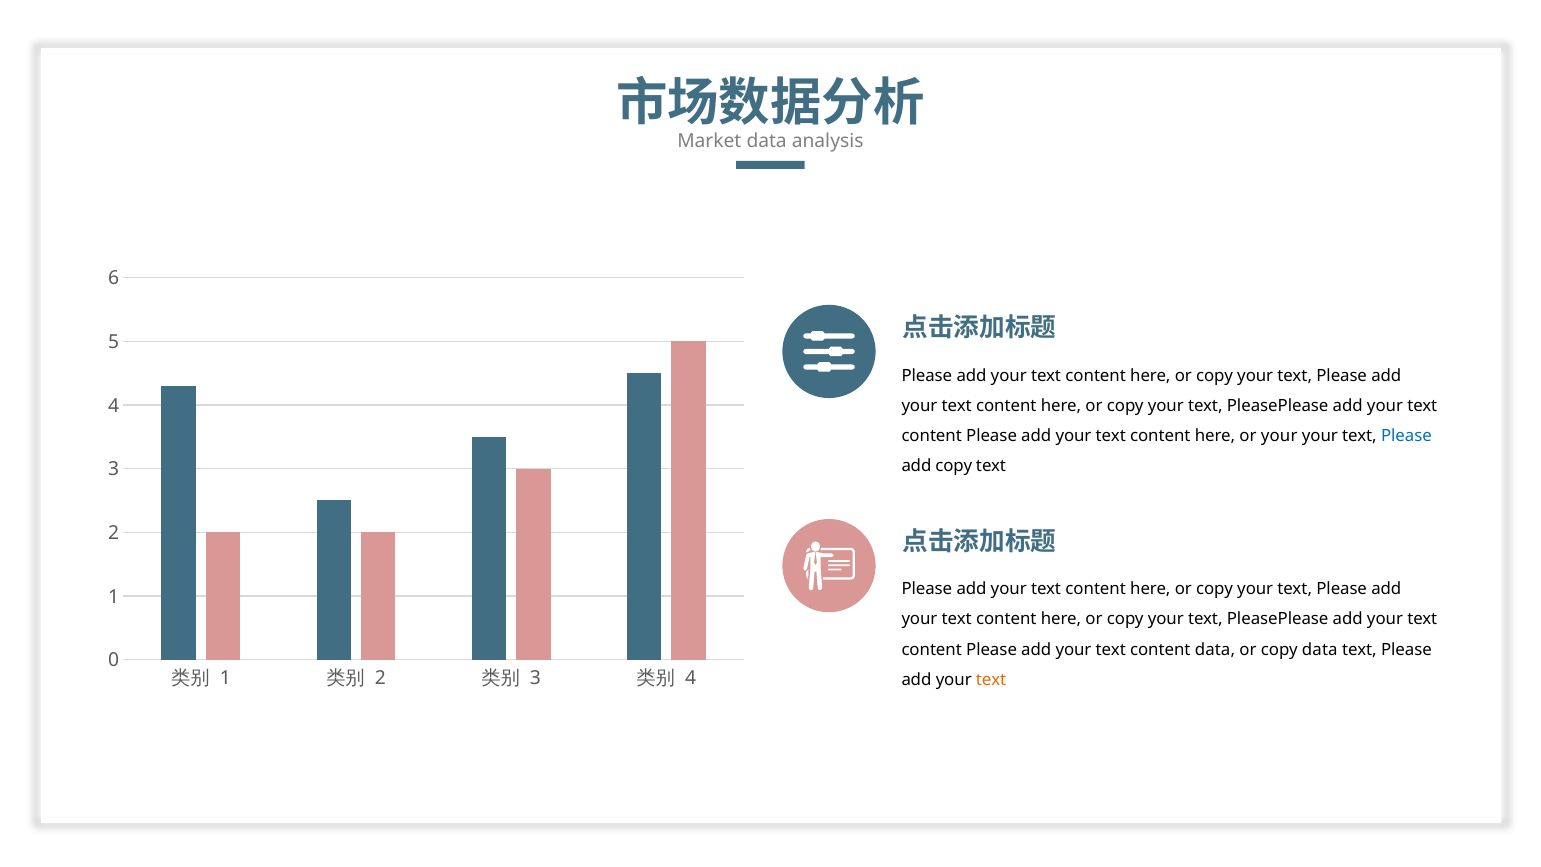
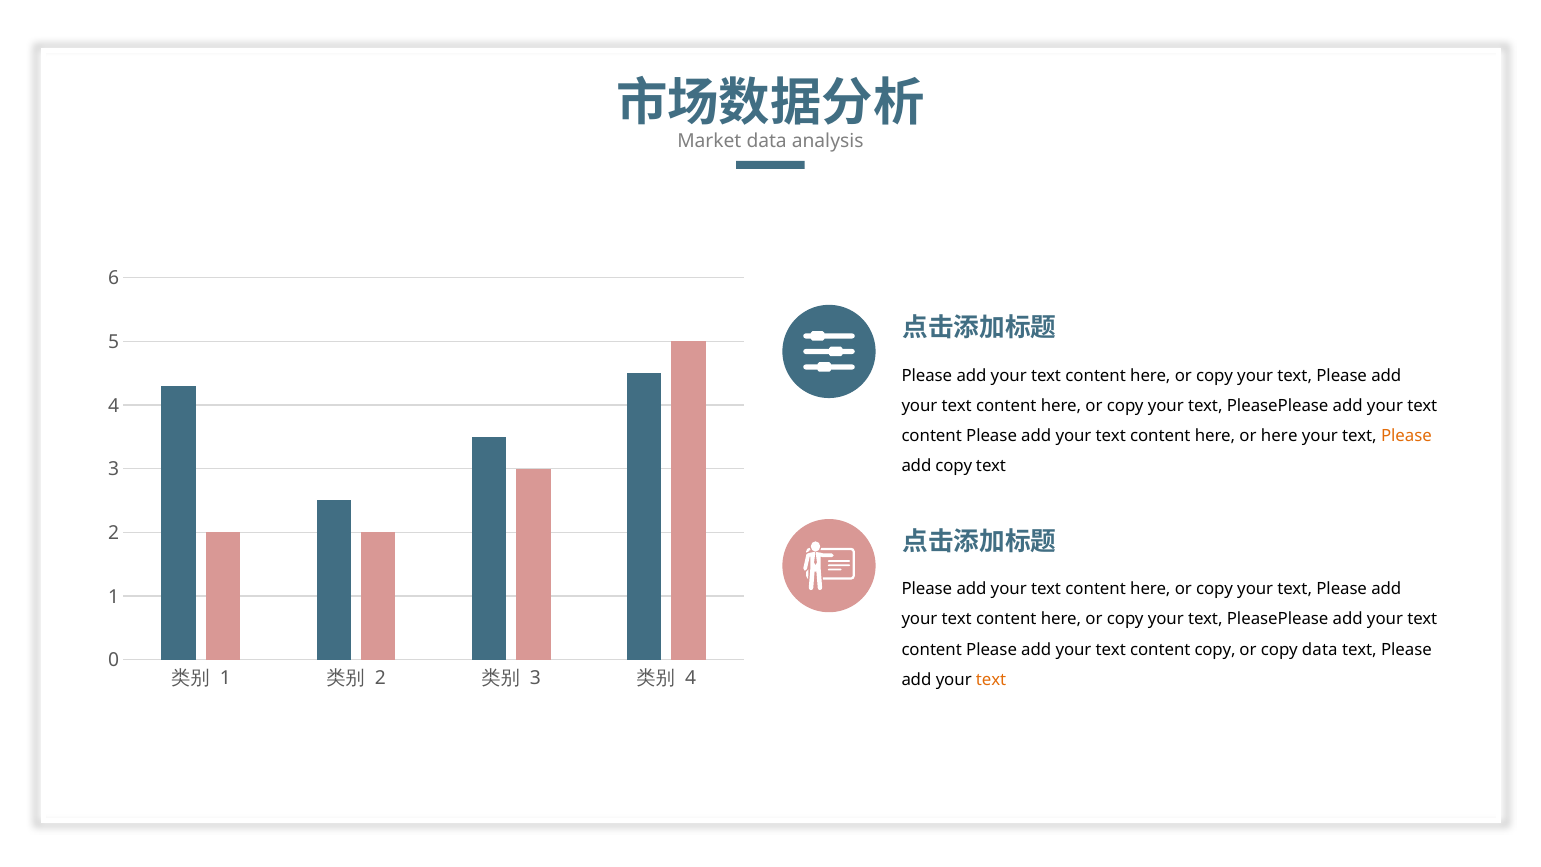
or your: your -> here
Please at (1406, 436) colour: blue -> orange
content data: data -> copy
